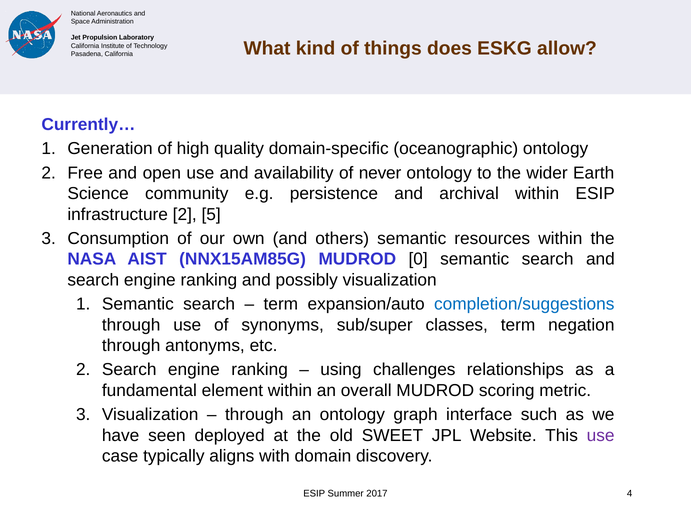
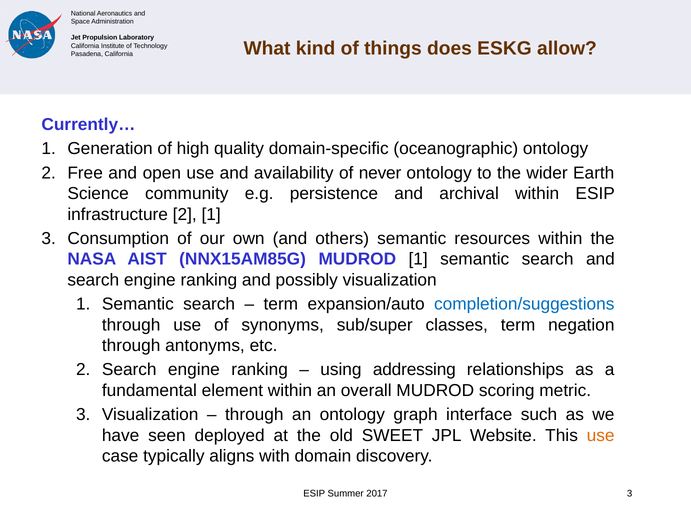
2 5: 5 -> 1
MUDROD 0: 0 -> 1
challenges: challenges -> addressing
use at (601, 436) colour: purple -> orange
2017 4: 4 -> 3
